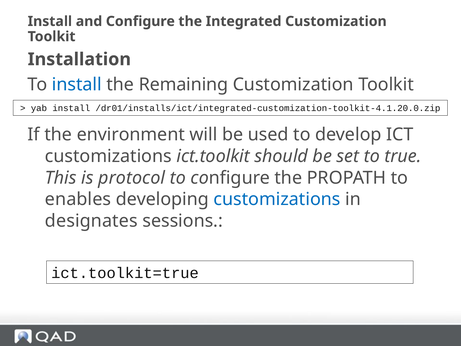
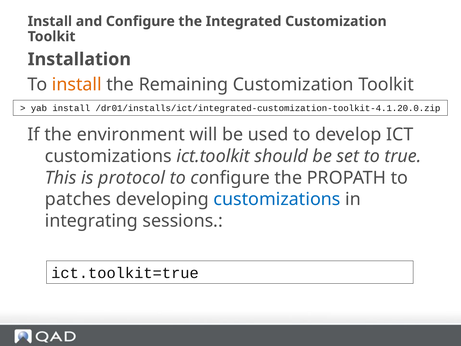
install at (77, 84) colour: blue -> orange
enables: enables -> patches
designates: designates -> integrating
